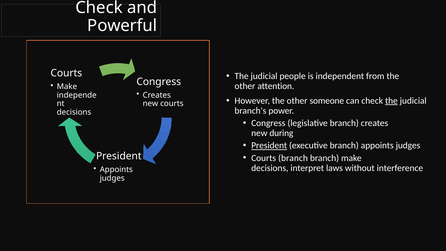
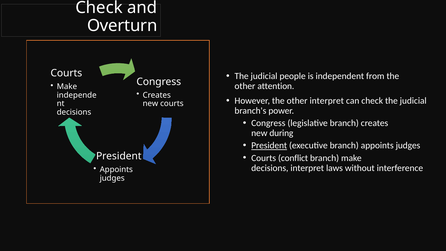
Powerful: Powerful -> Overturn
other someone: someone -> interpret
the at (391, 101) underline: present -> none
Courts branch: branch -> conflict
